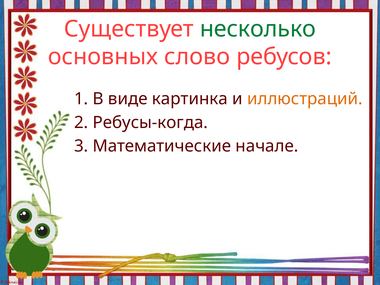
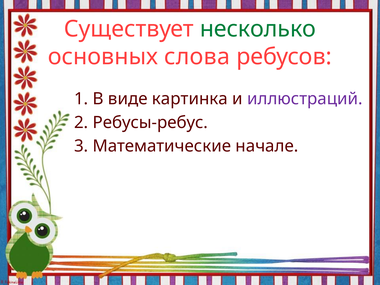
слово: слово -> слова
иллюстраций colour: orange -> purple
Ребусы-когда: Ребусы-когда -> Ребусы-ребус
